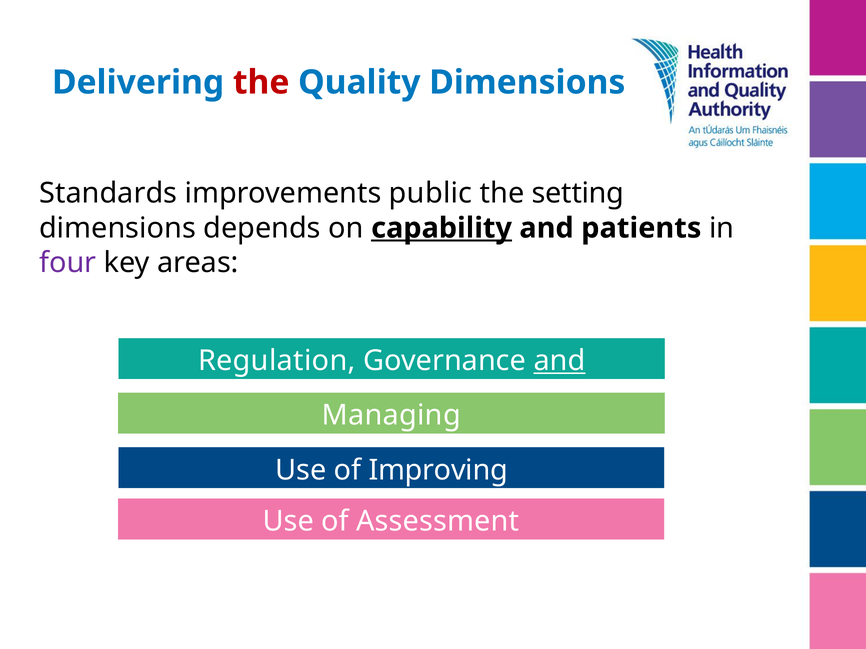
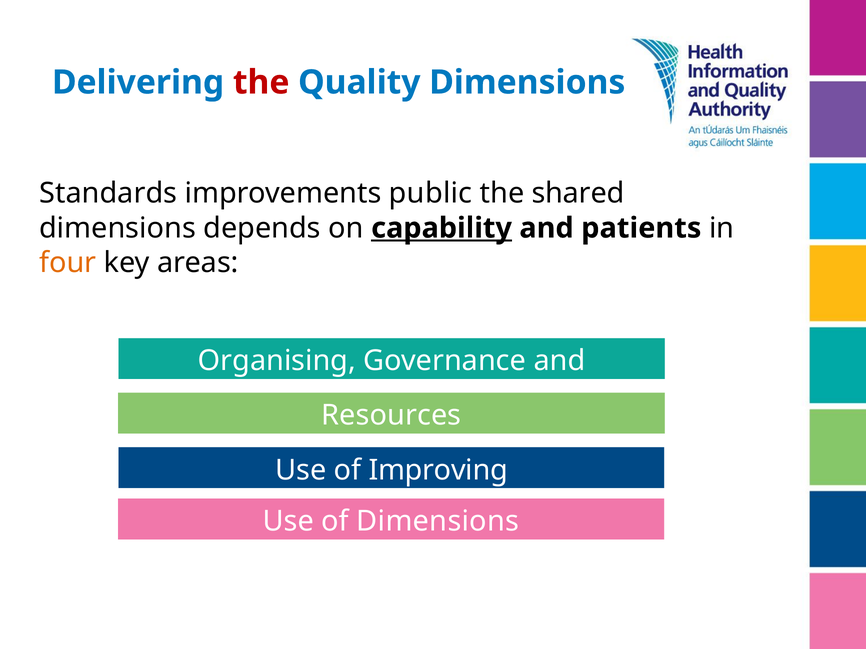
setting: setting -> shared
four colour: purple -> orange
Regulation: Regulation -> Organising
and at (560, 361) underline: present -> none
Managing: Managing -> Resources
of Assessment: Assessment -> Dimensions
